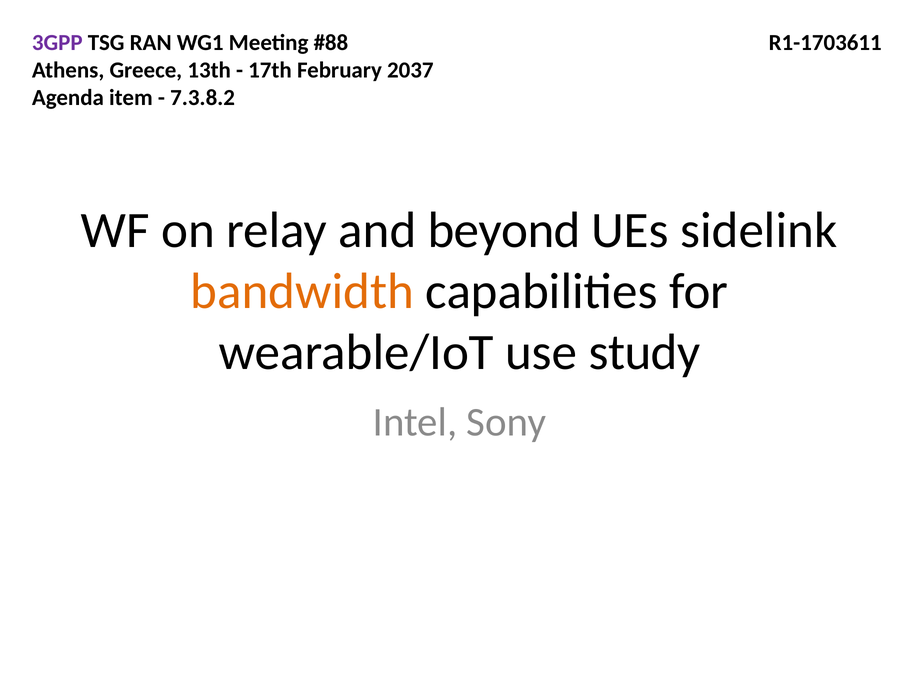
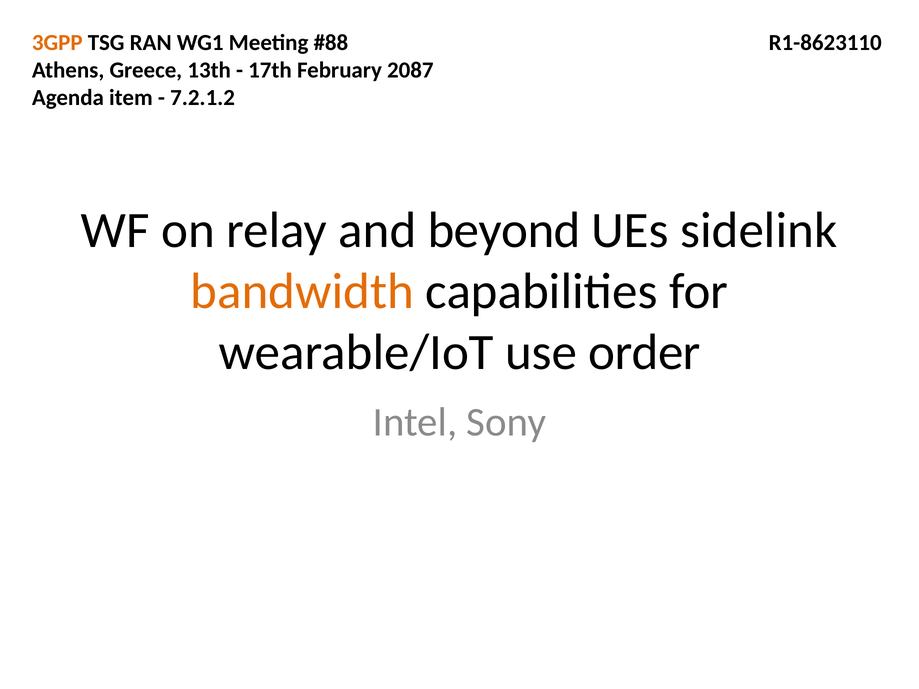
3GPP colour: purple -> orange
R1-1703611: R1-1703611 -> R1-8623110
2037: 2037 -> 2087
7.3.8.2: 7.3.8.2 -> 7.2.1.2
study: study -> order
